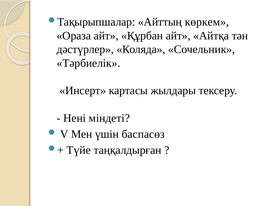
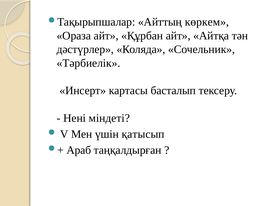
жылдары: жылдары -> басталып
баспасөз: баспасөз -> қатысып
Түйе: Түйе -> Араб
